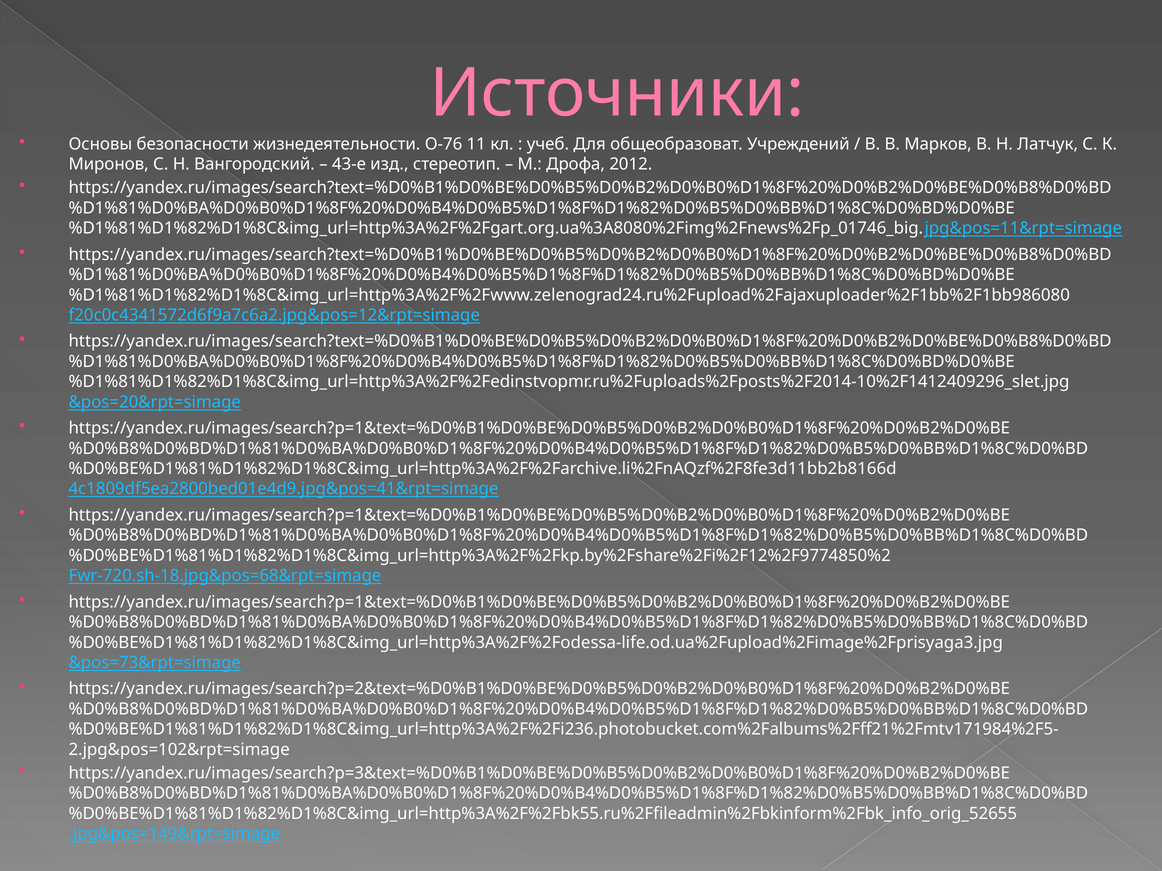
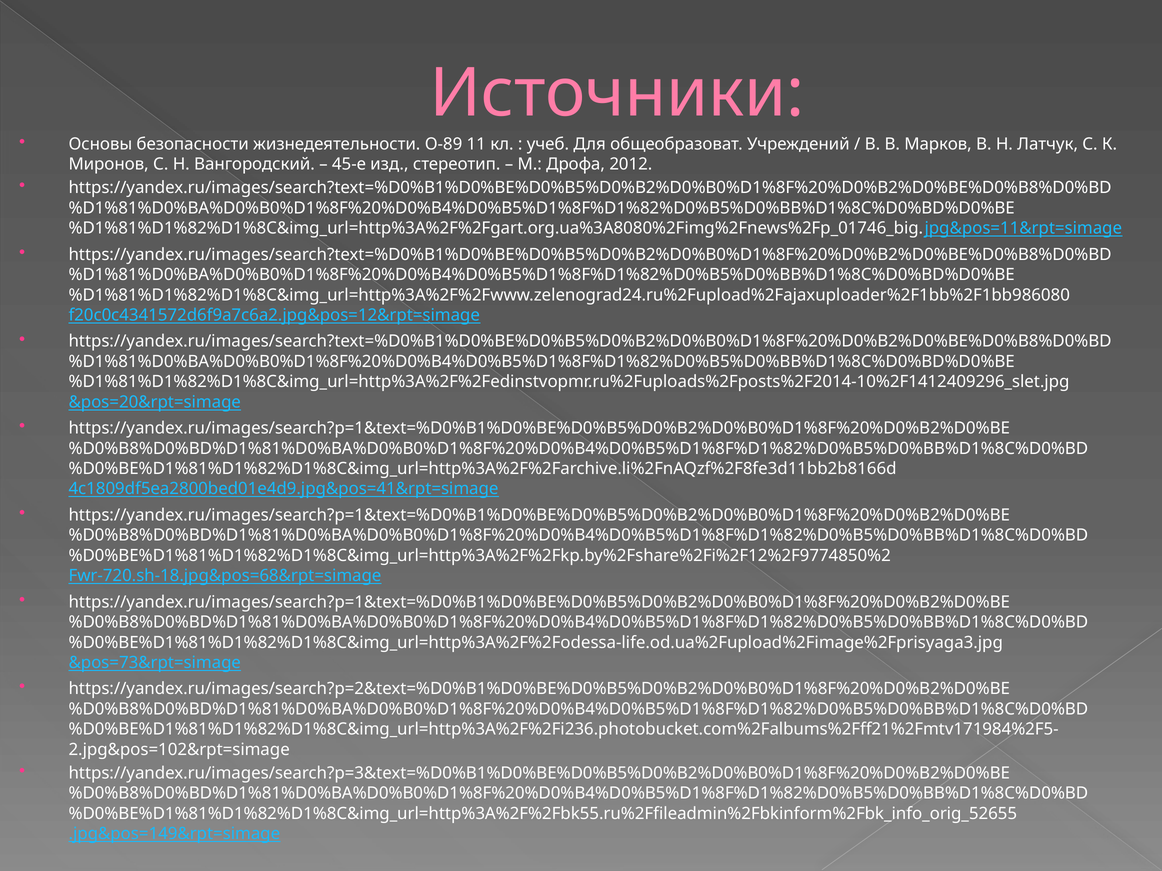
О-76: О-76 -> О-89
43-е: 43-е -> 45-е
